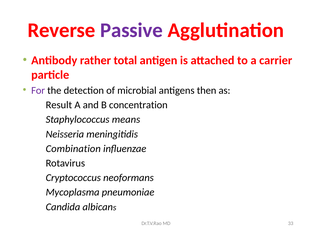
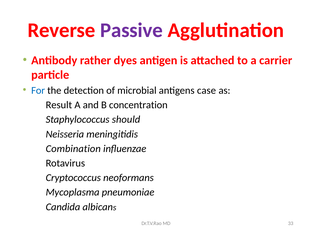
total: total -> dyes
For colour: purple -> blue
then: then -> case
means: means -> should
